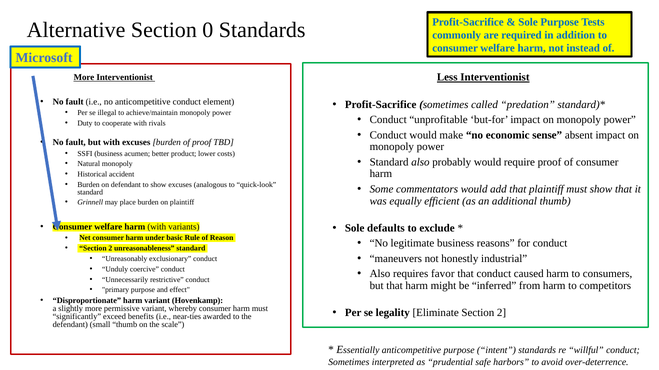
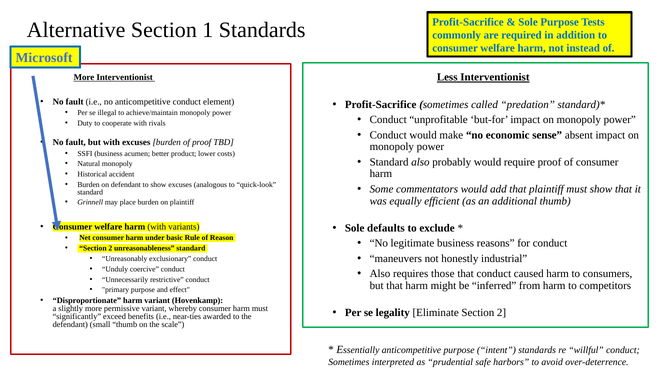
0: 0 -> 1
favor: favor -> those
